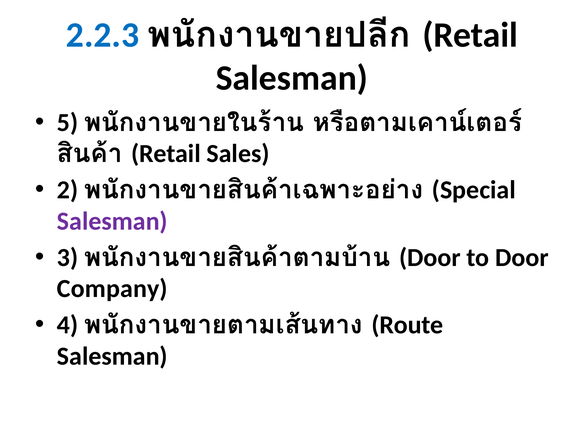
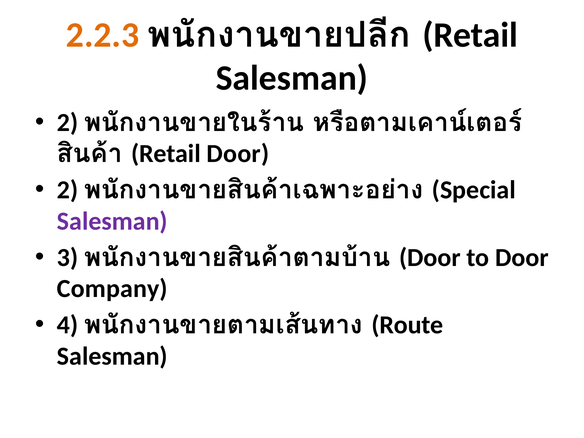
2.2.3 colour: blue -> orange
5 at (68, 123): 5 -> 2
Retail Sales: Sales -> Door
